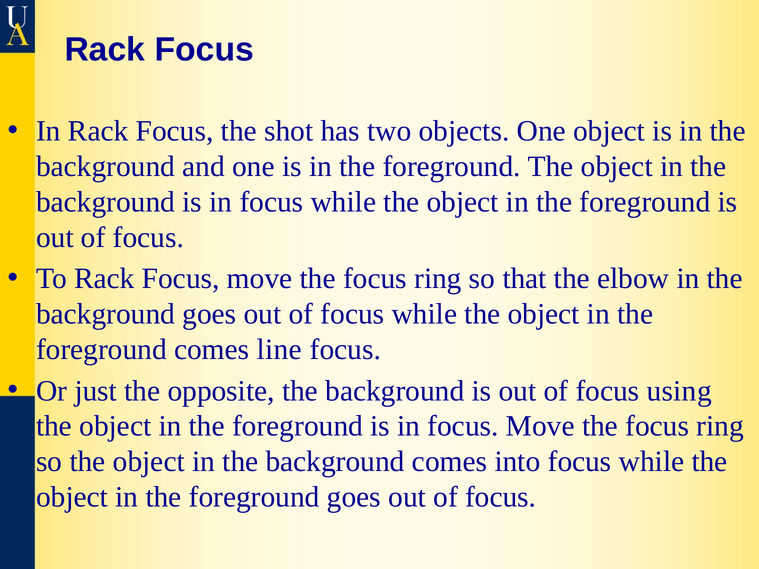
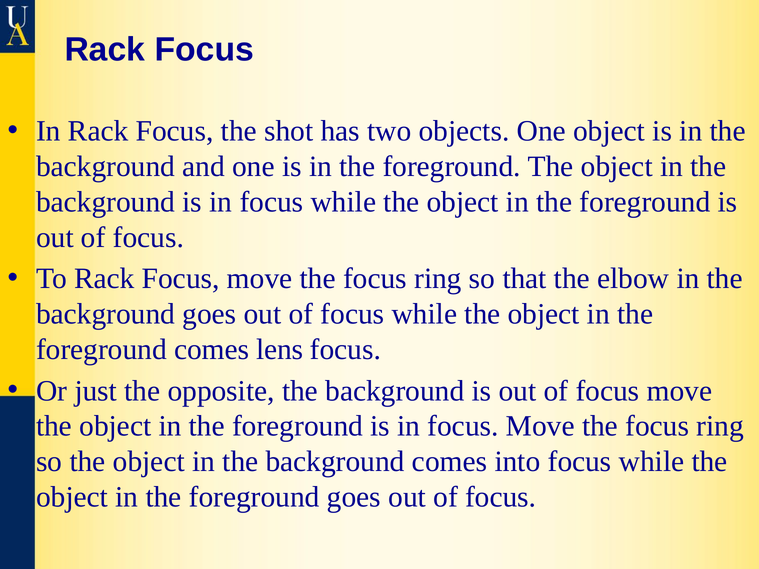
line: line -> lens
of focus using: using -> move
